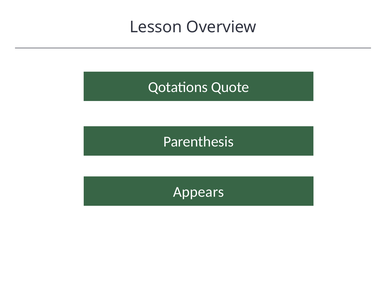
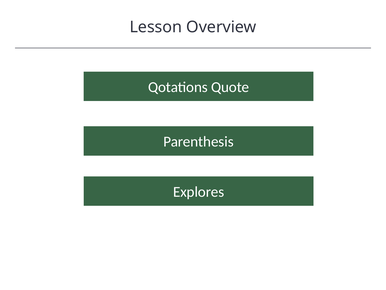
Appears: Appears -> Explores
